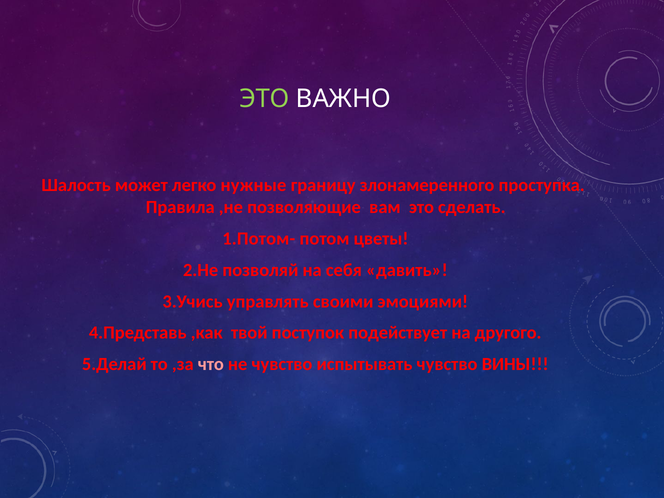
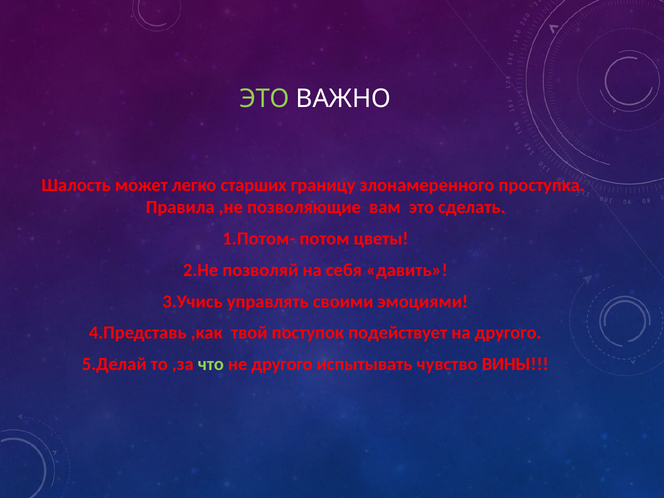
нужные: нужные -> старших
что colour: pink -> light green
не чувство: чувство -> другого
